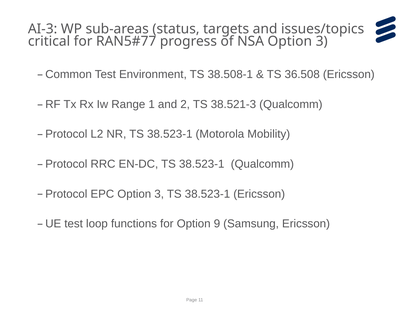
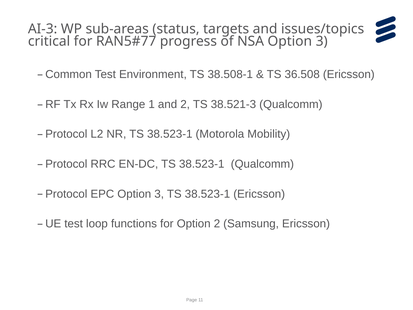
Option 9: 9 -> 2
